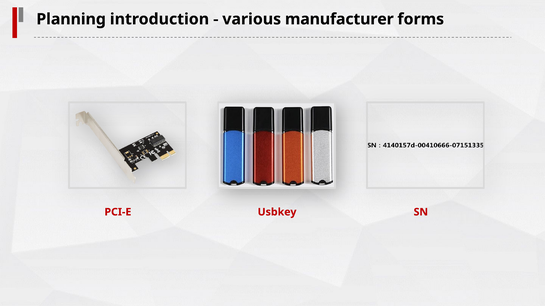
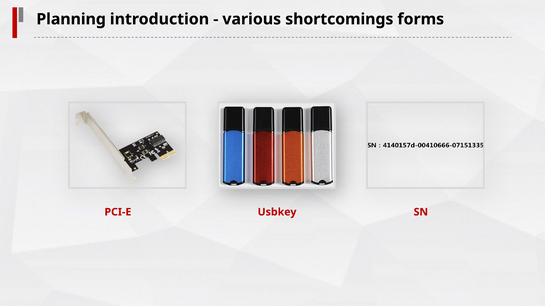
manufacturer: manufacturer -> shortcomings
